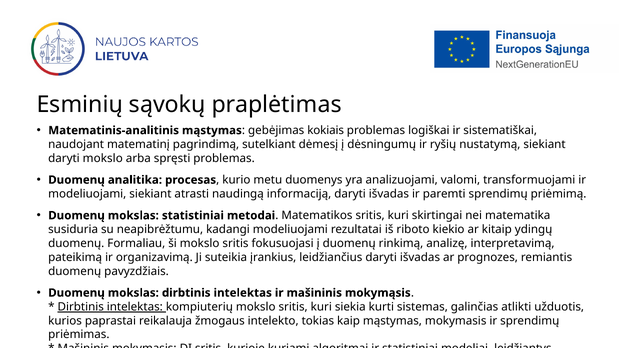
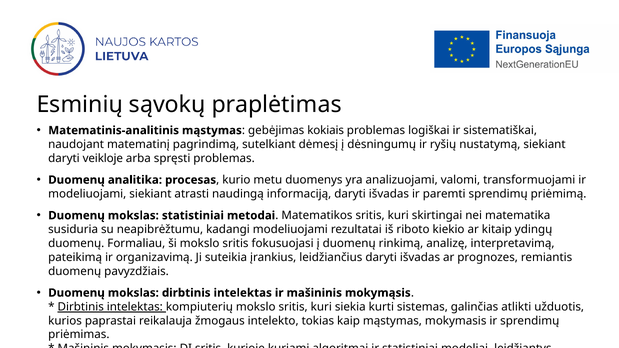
daryti mokslo: mokslo -> veikloje
